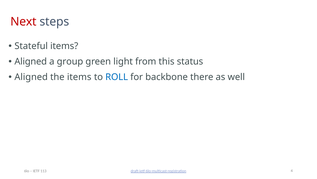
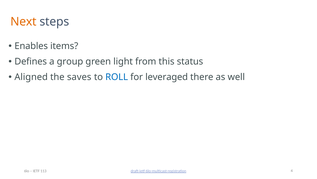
Next colour: red -> orange
Stateful: Stateful -> Enables
Aligned at (31, 61): Aligned -> Defines
the items: items -> saves
backbone: backbone -> leveraged
